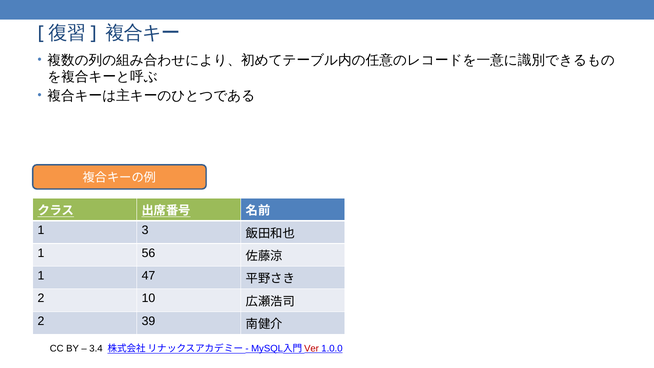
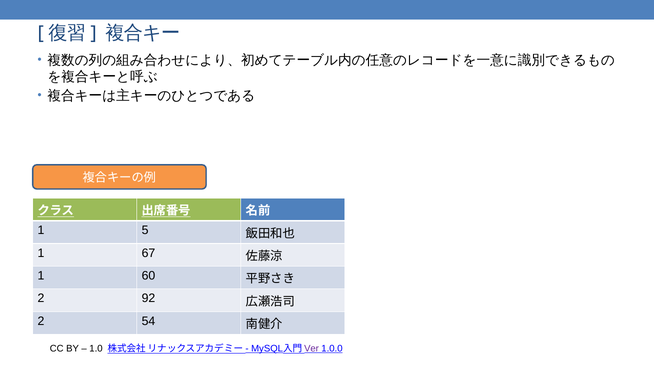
3: 3 -> 5
56: 56 -> 67
47: 47 -> 60
10: 10 -> 92
39: 39 -> 54
3.4: 3.4 -> 1.0
Ver colour: red -> purple
